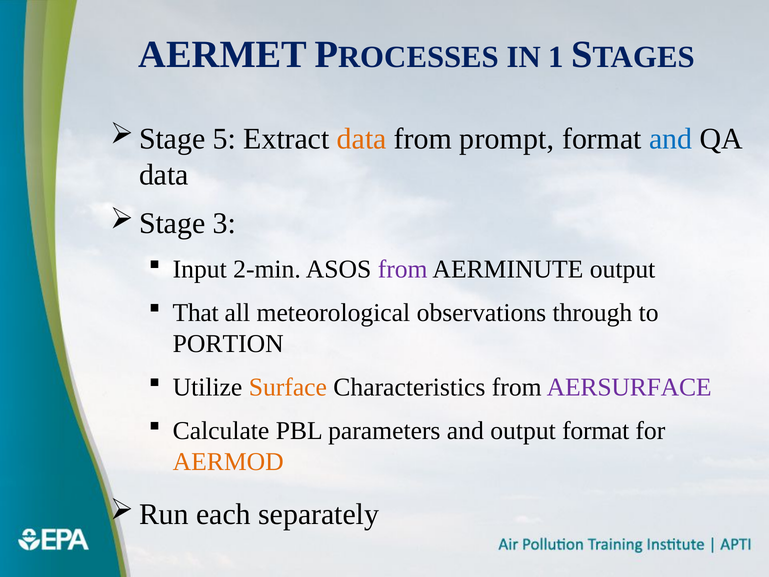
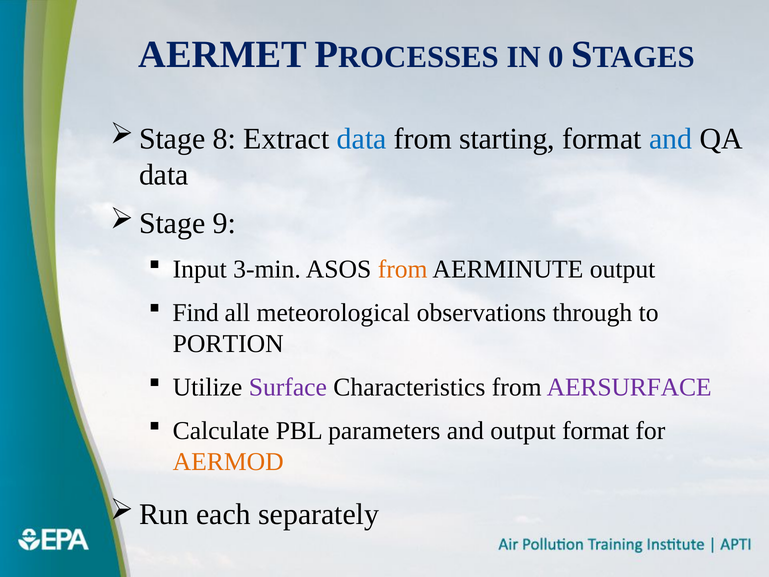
1: 1 -> 0
5: 5 -> 8
data at (362, 139) colour: orange -> blue
prompt: prompt -> starting
3: 3 -> 9
2-min: 2-min -> 3-min
from at (403, 269) colour: purple -> orange
That: That -> Find
Surface colour: orange -> purple
